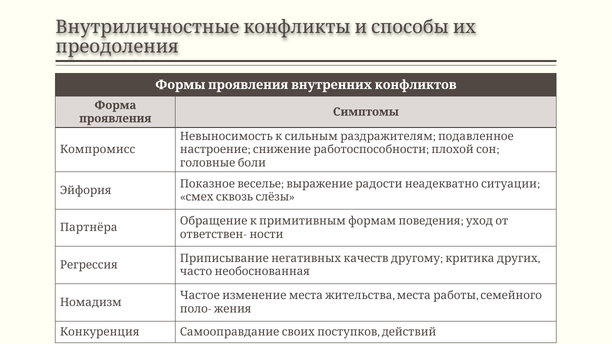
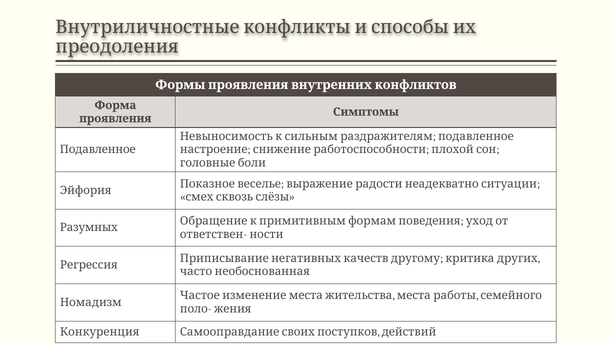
Компромисс at (98, 150): Компромисс -> Подавленное
Партнёра: Партнёра -> Разумных
